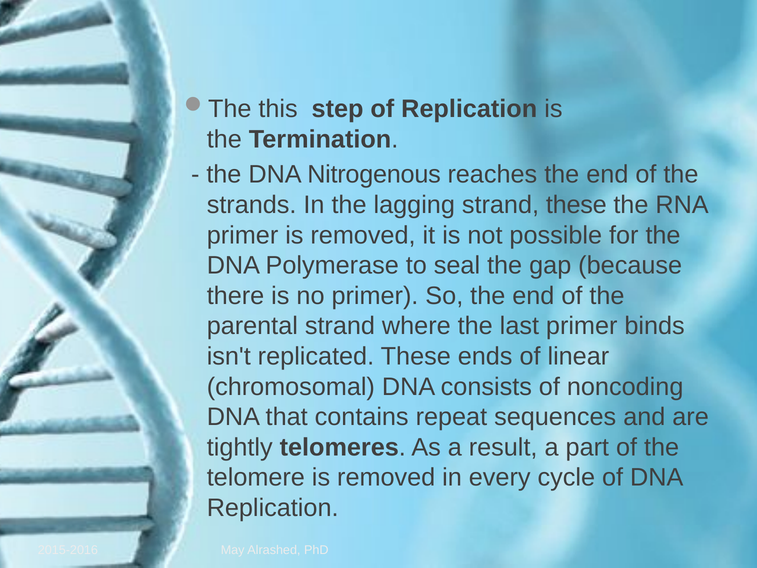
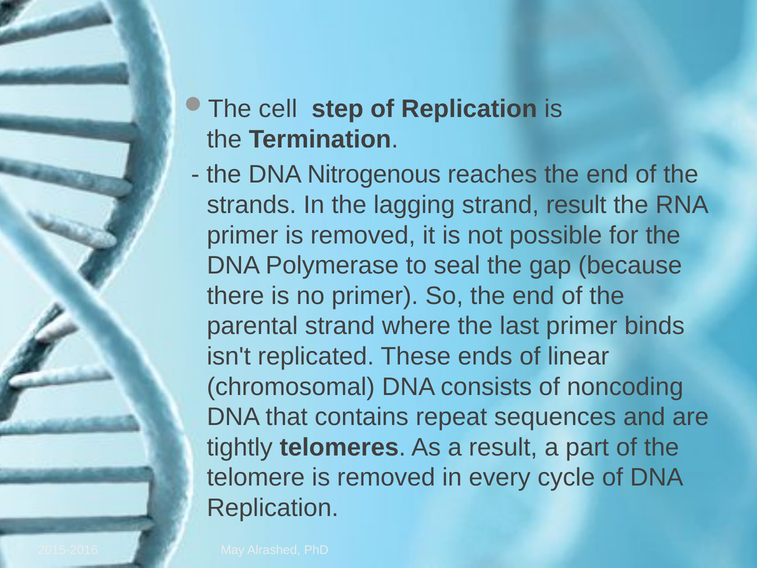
this: this -> cell
strand these: these -> result
